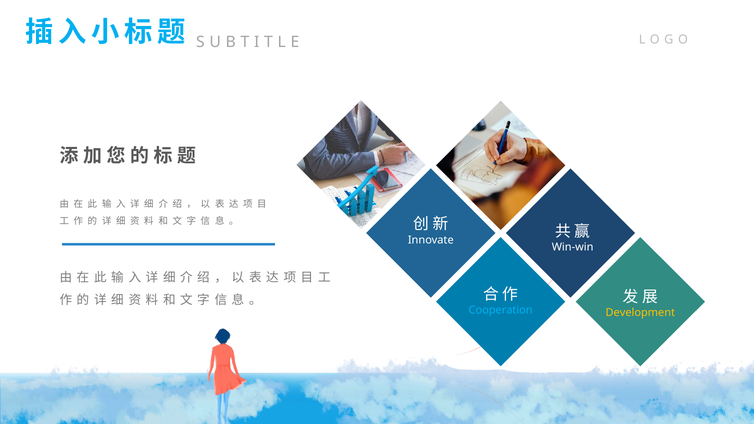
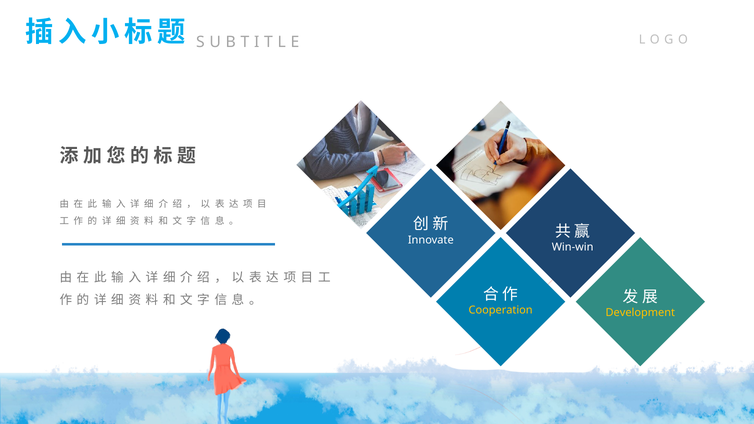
Cooperation colour: light blue -> yellow
